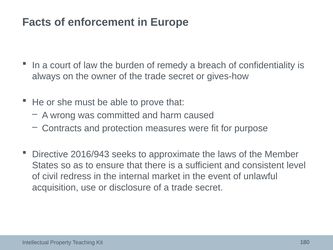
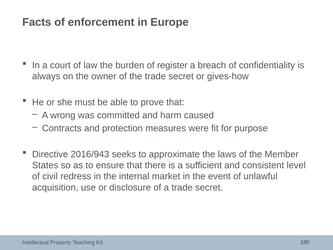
remedy: remedy -> register
